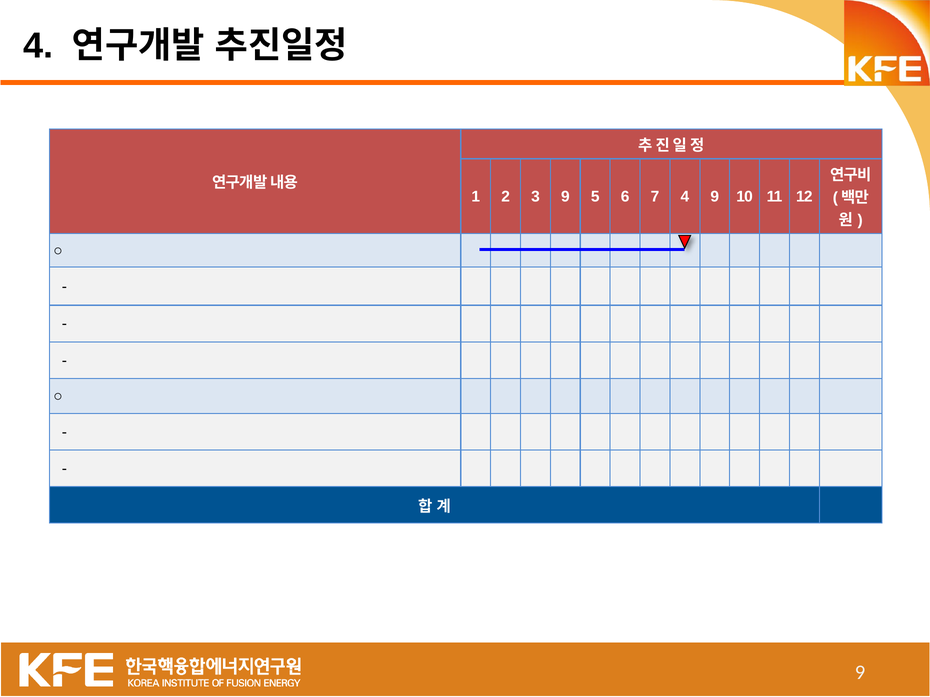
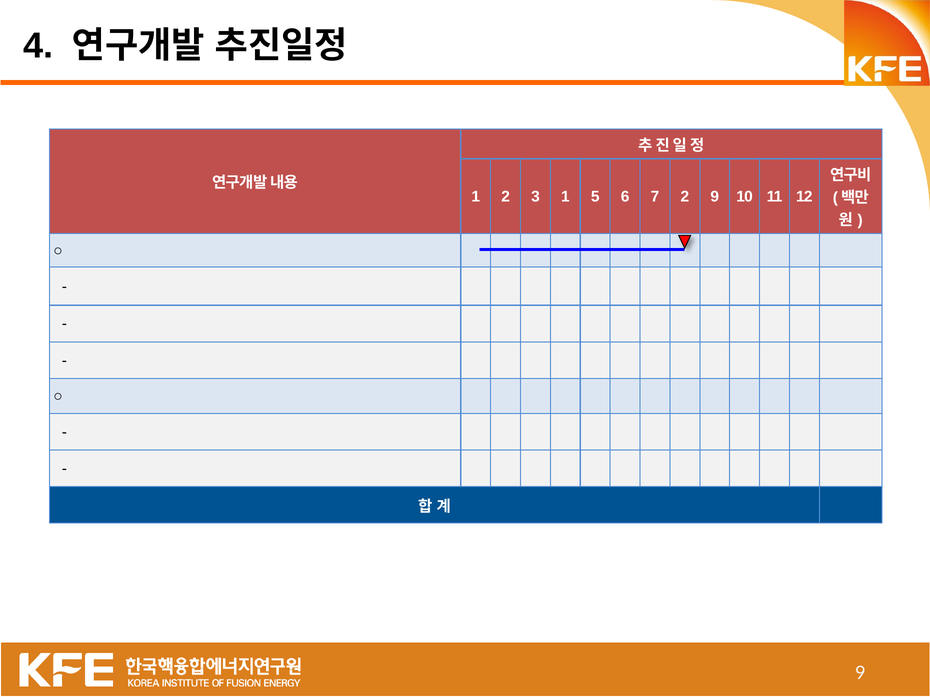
3 9: 9 -> 1
7 4: 4 -> 2
